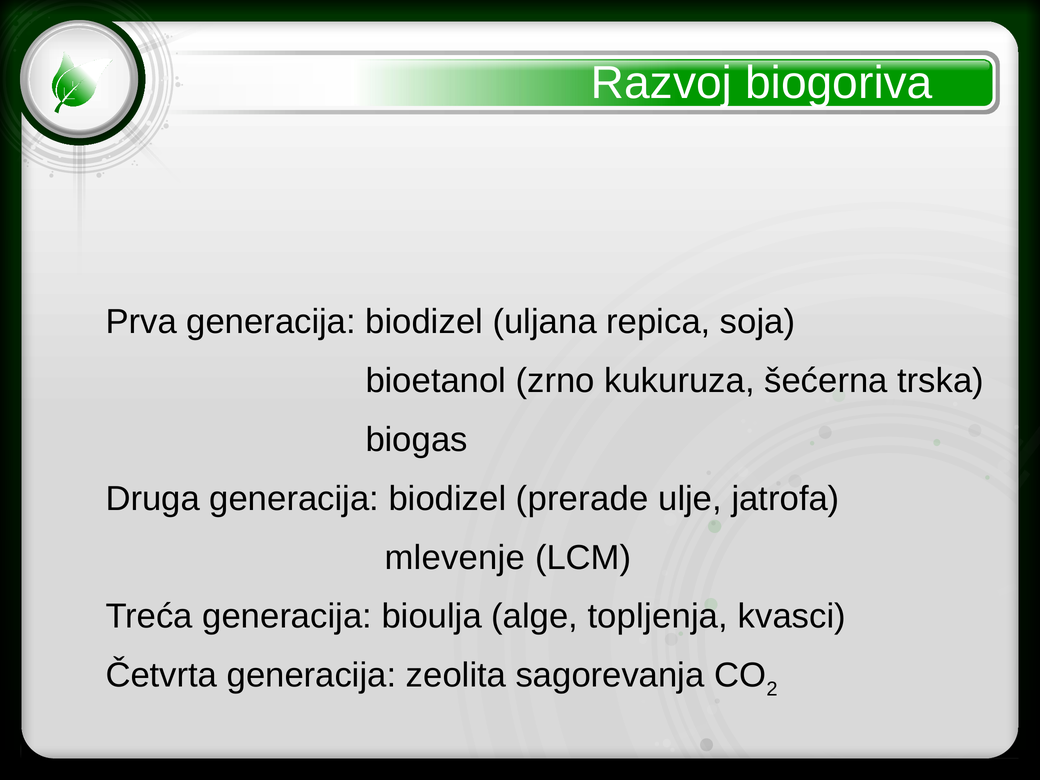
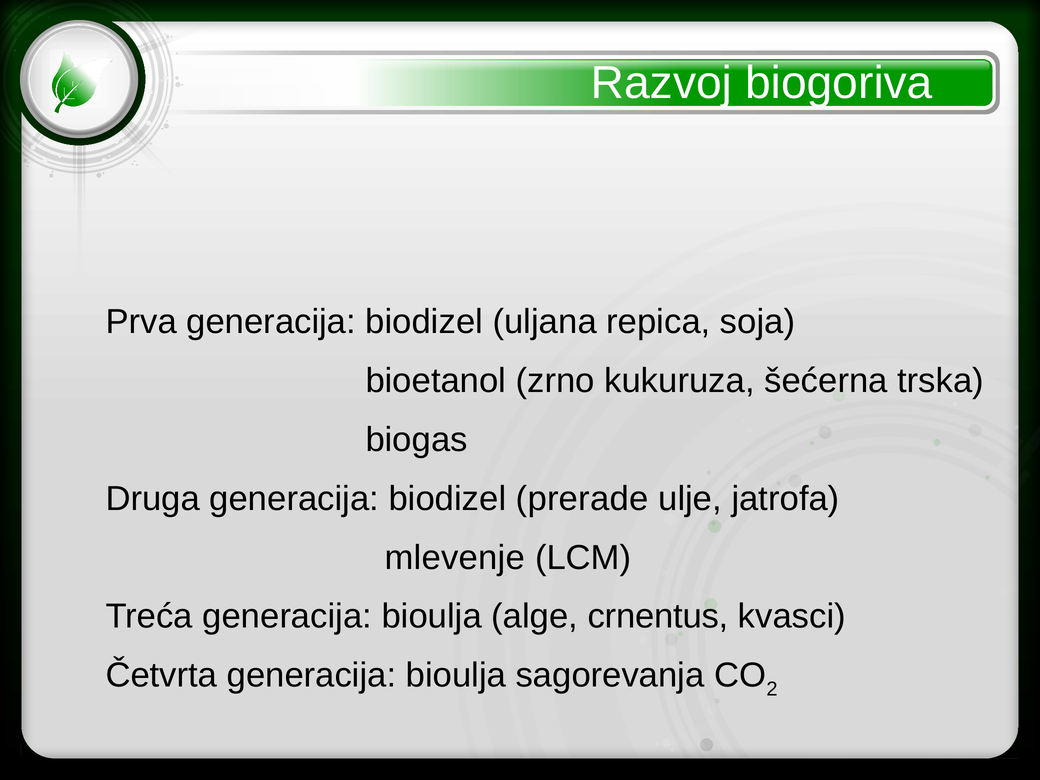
topljenja: topljenja -> crnentus
Četvrta generacija zeolita: zeolita -> bioulja
